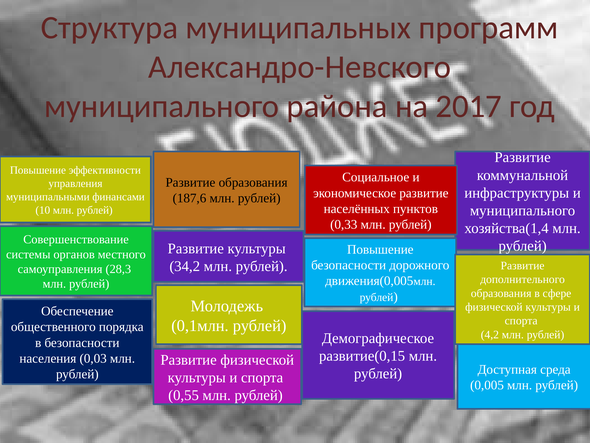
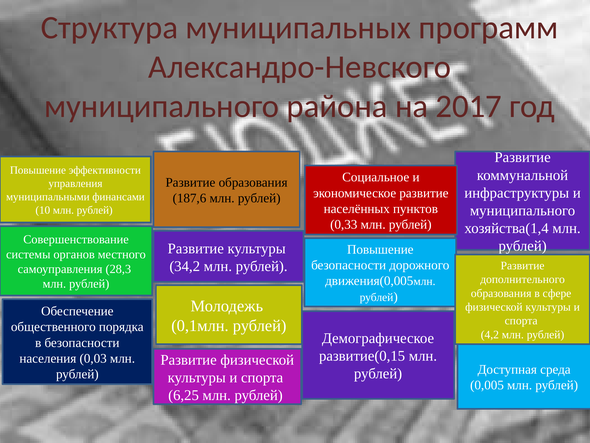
0,55: 0,55 -> 6,25
